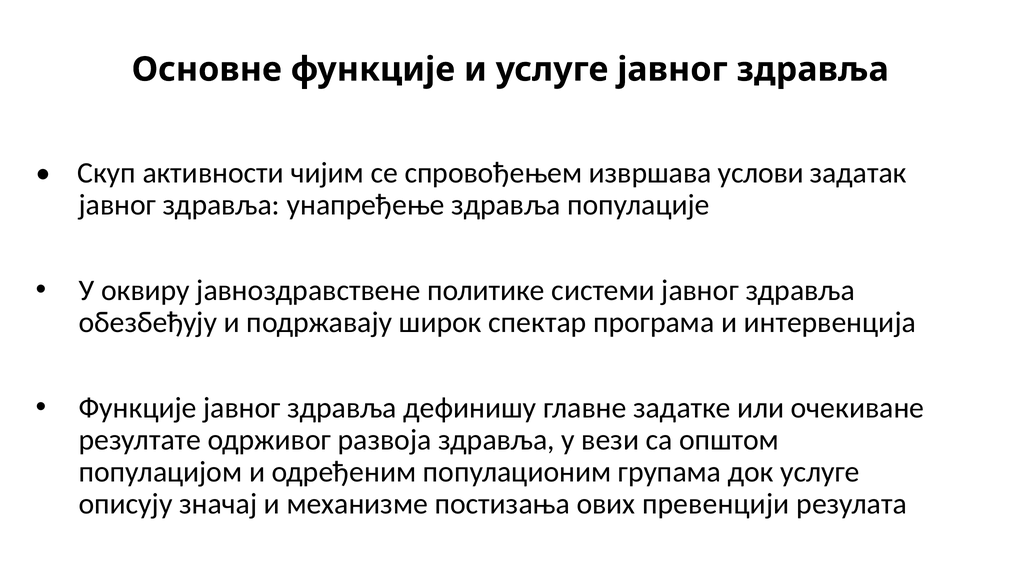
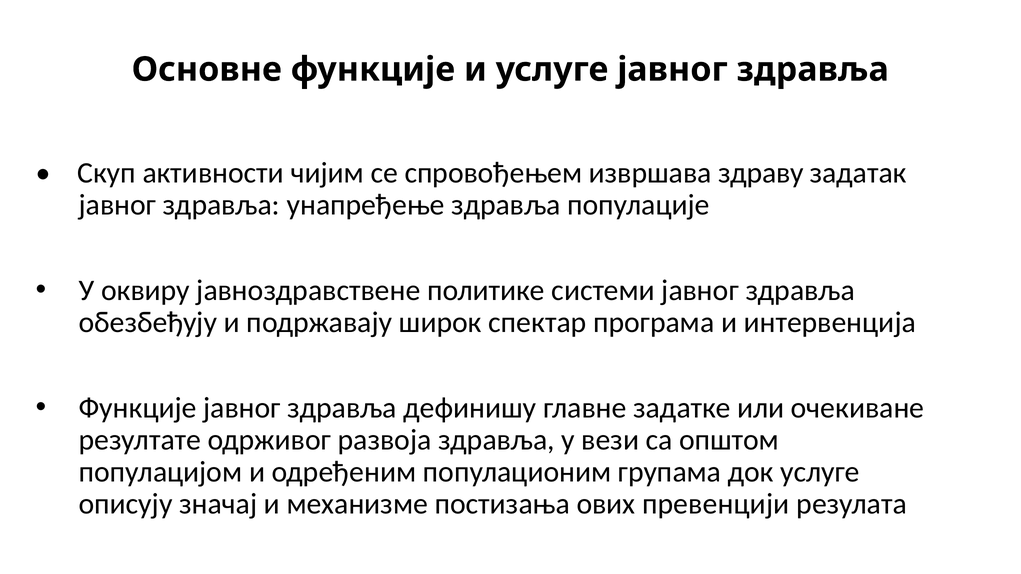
услови: услови -> здраву
